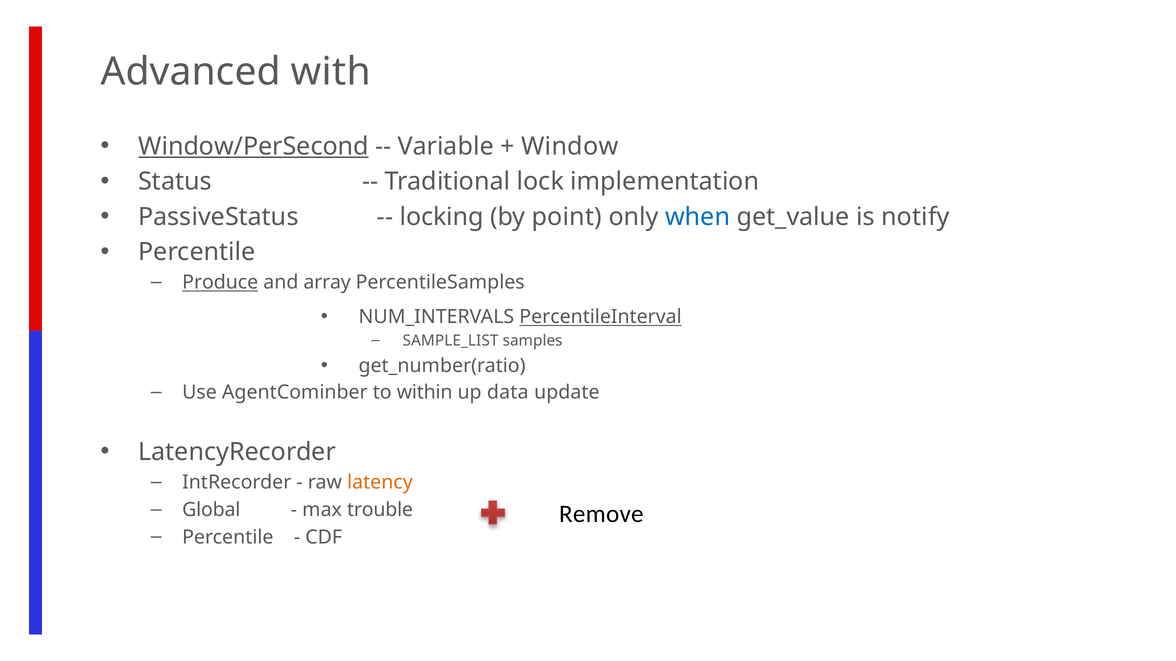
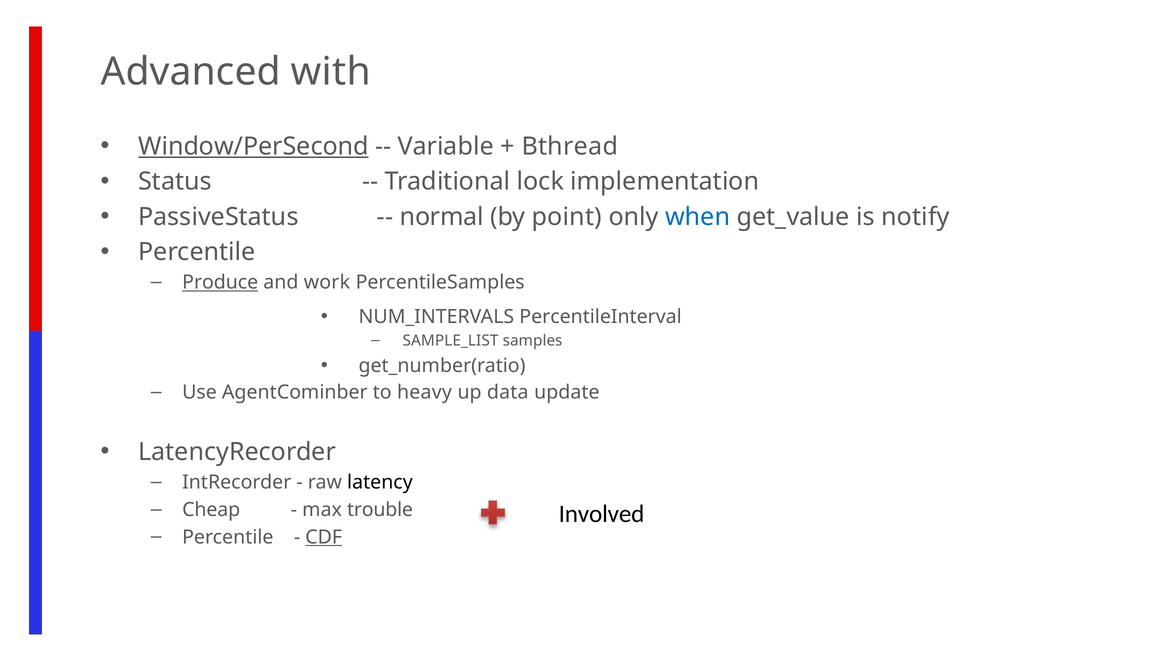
Window: Window -> Bthread
locking: locking -> normal
array: array -> work
PercentileInterval underline: present -> none
within: within -> heavy
latency colour: orange -> black
Global: Global -> Cheap
Remove: Remove -> Involved
CDF underline: none -> present
